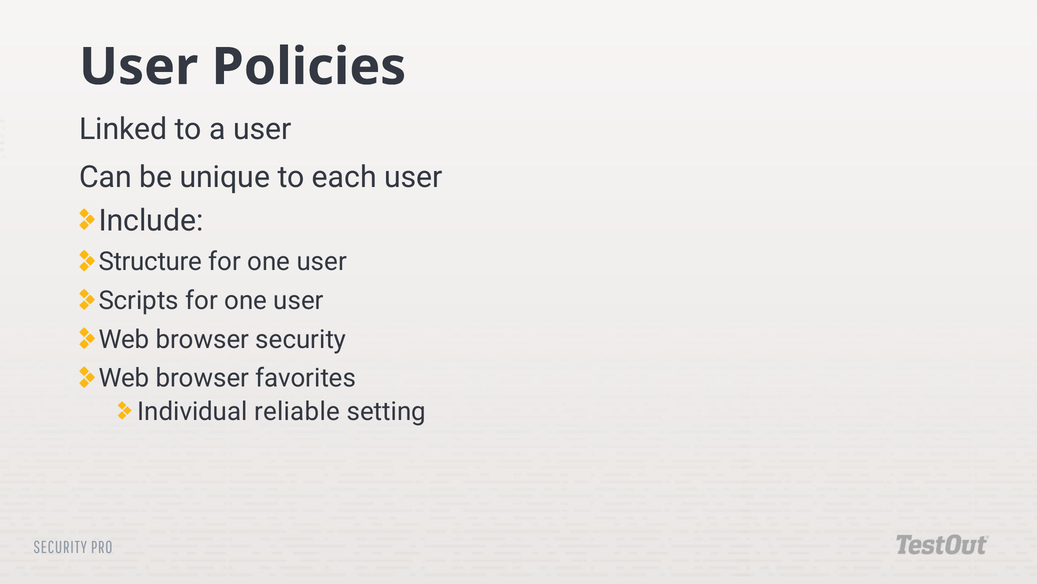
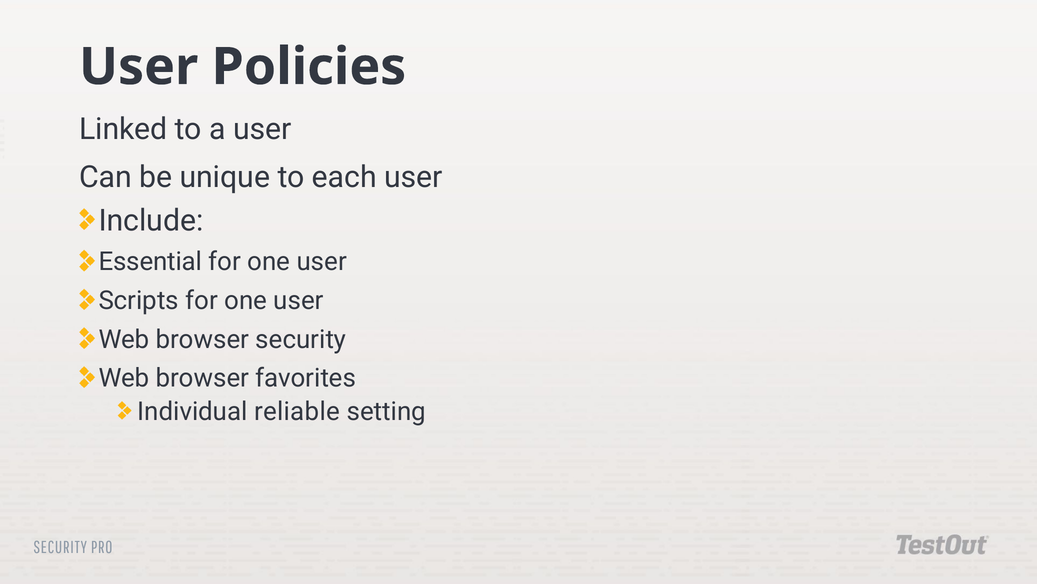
Structure: Structure -> Essential
